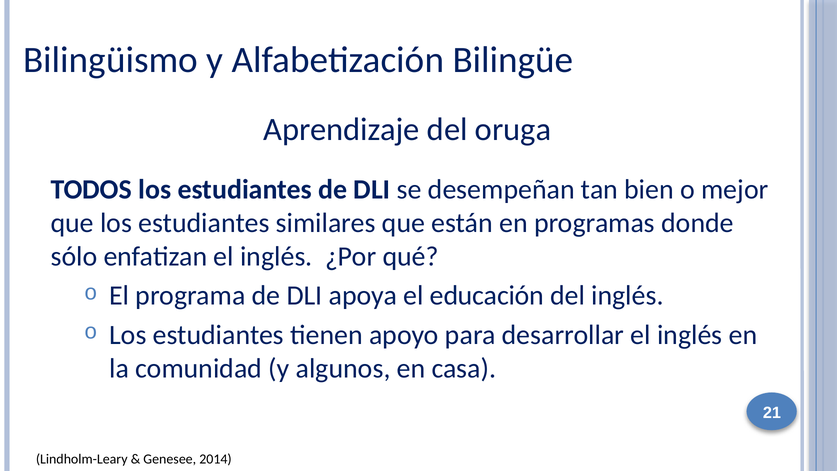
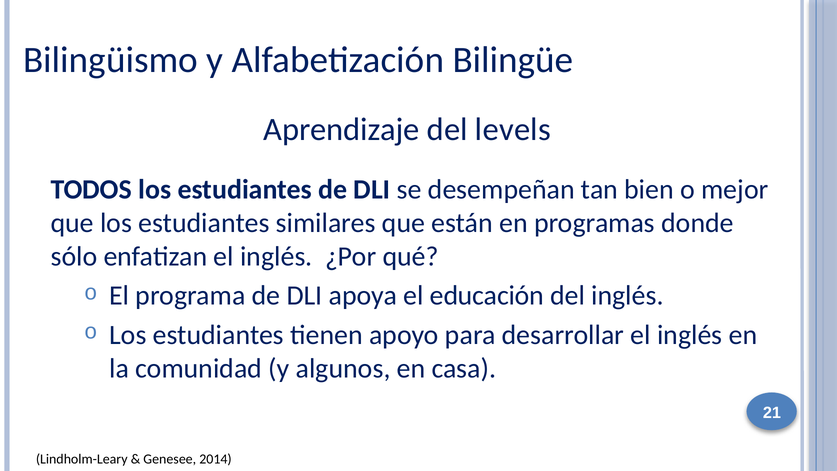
oruga: oruga -> levels
